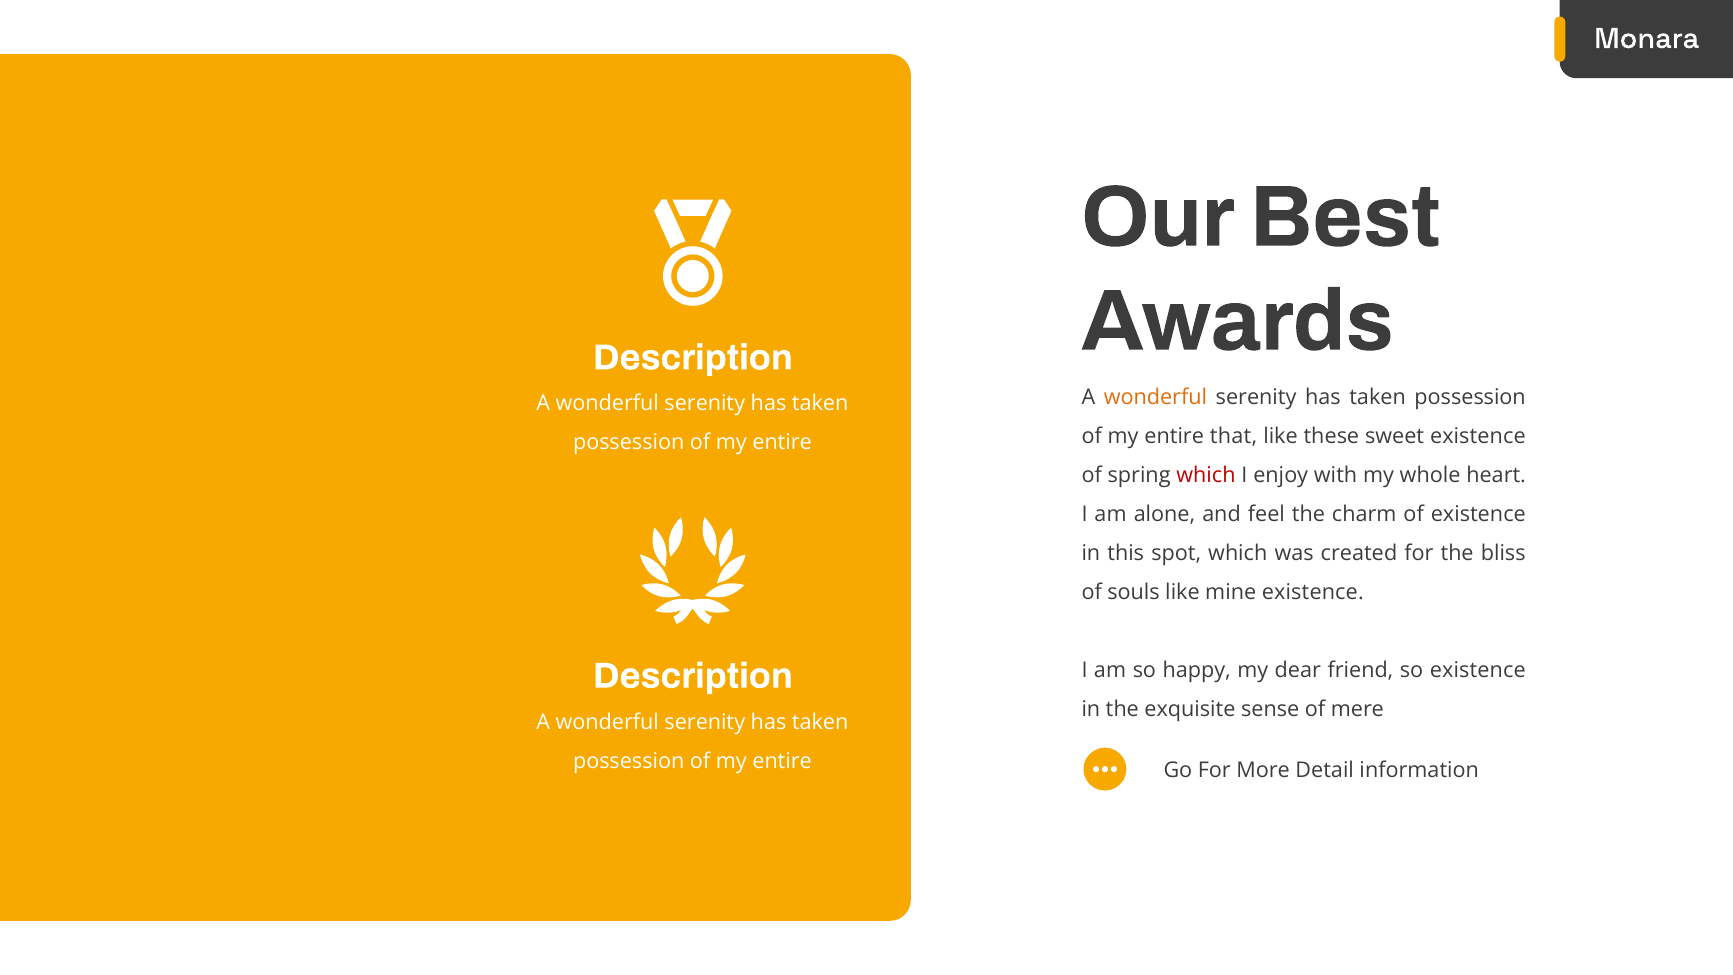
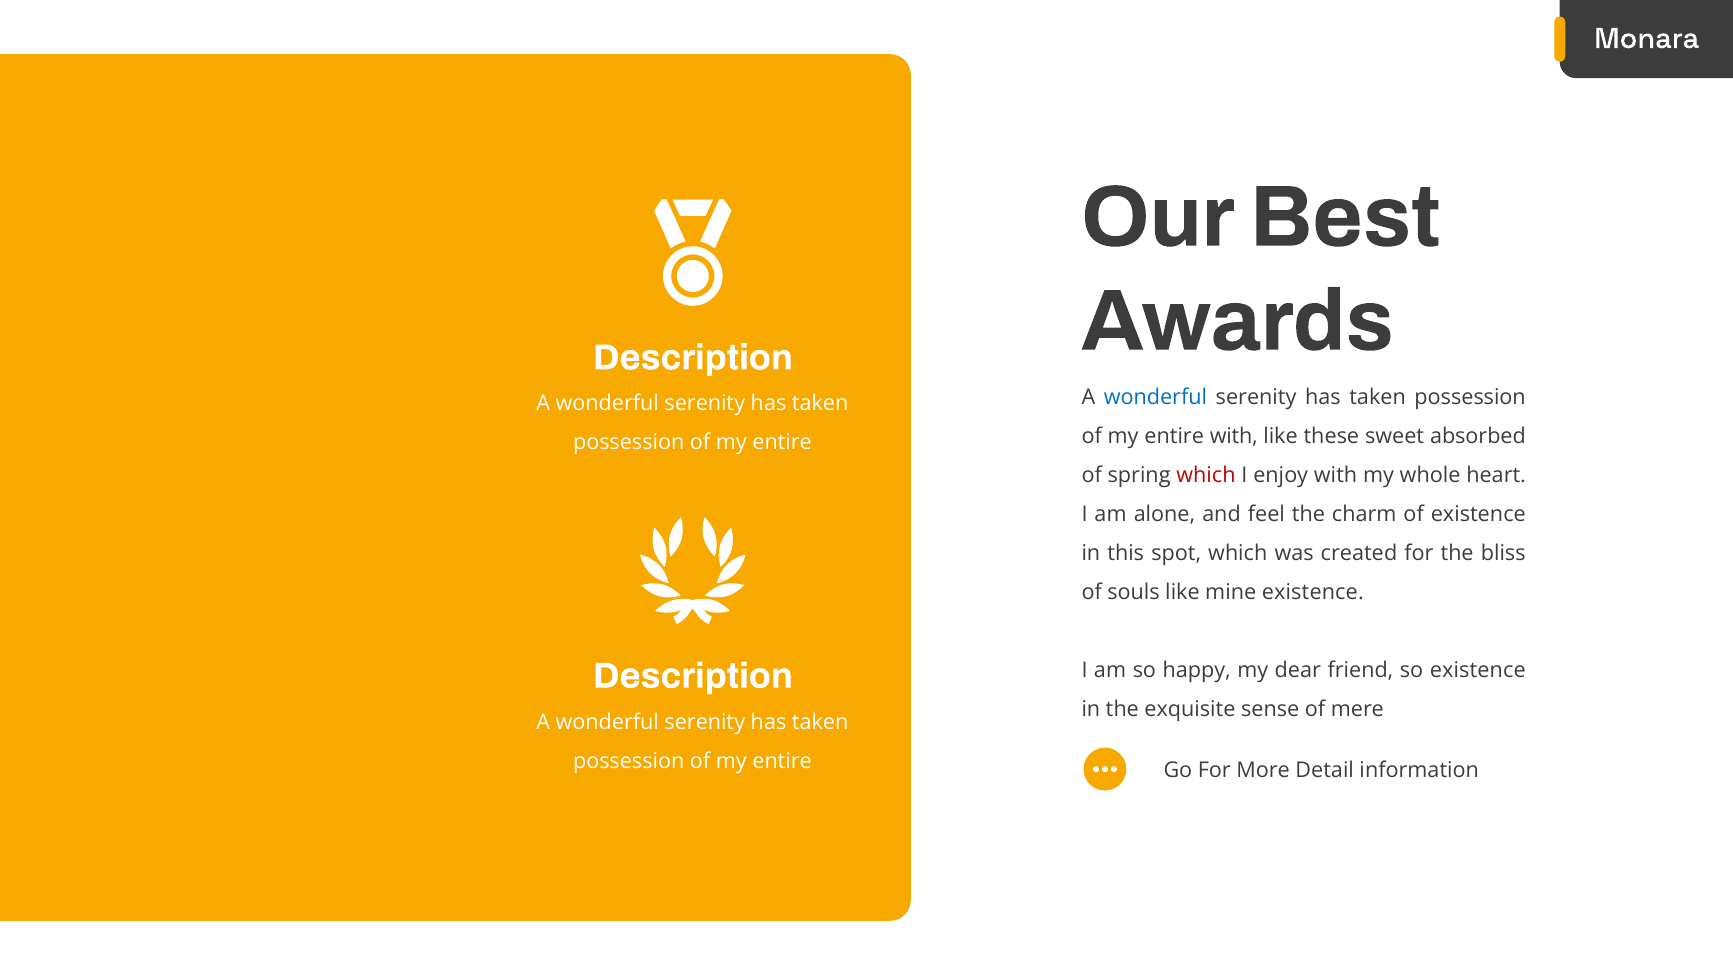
wonderful at (1155, 397) colour: orange -> blue
entire that: that -> with
sweet existence: existence -> absorbed
